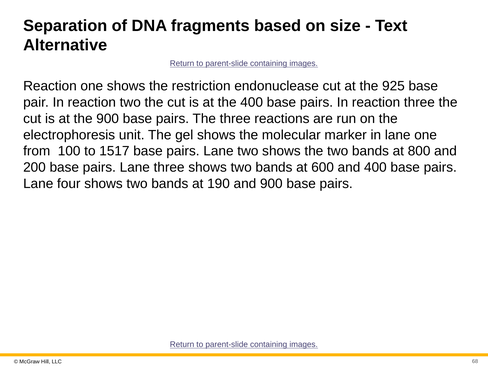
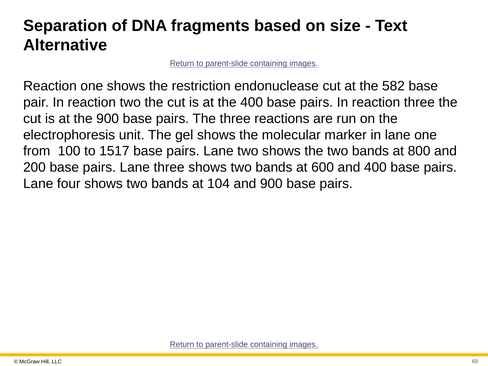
925: 925 -> 582
190: 190 -> 104
